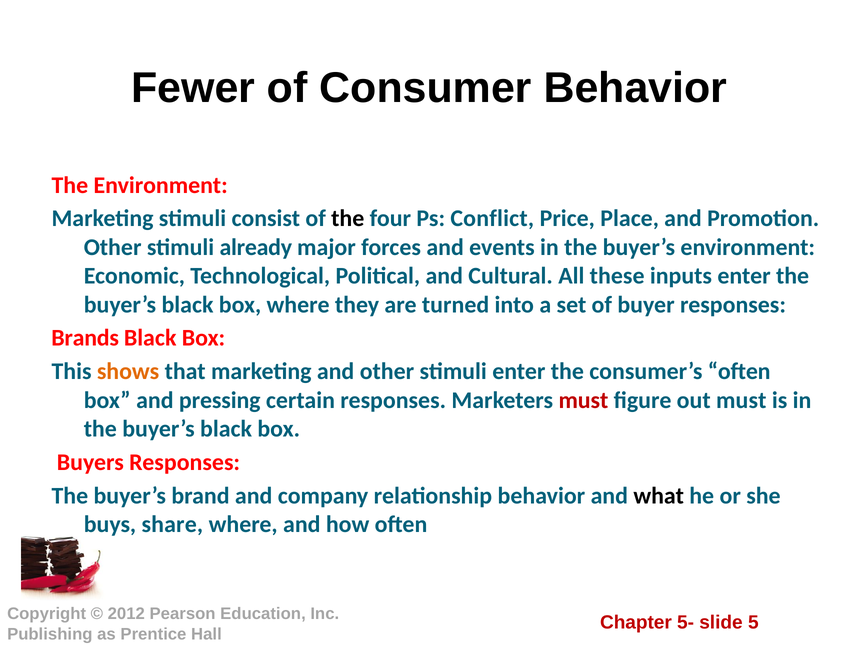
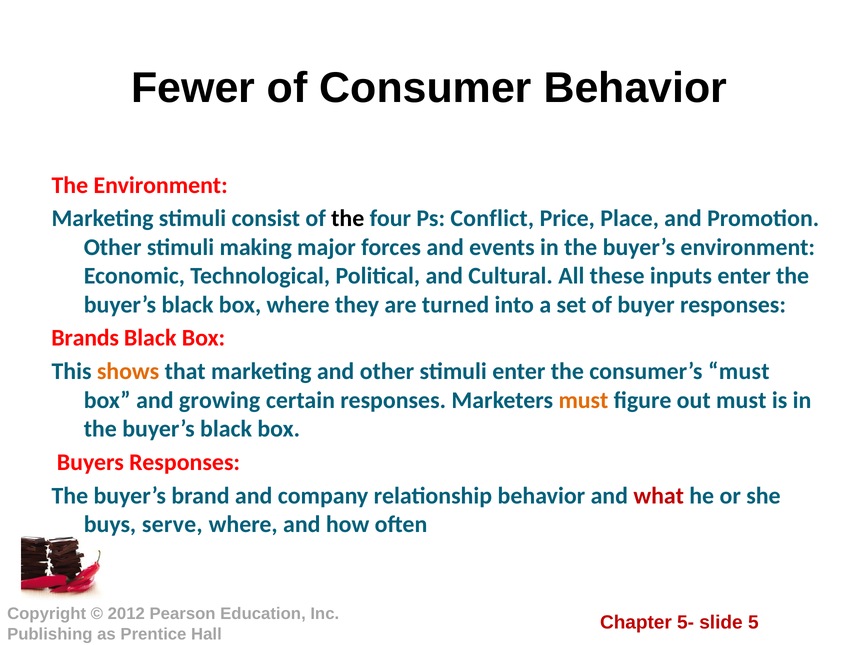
already: already -> making
consumer’s often: often -> must
pressing: pressing -> growing
must at (583, 400) colour: red -> orange
what colour: black -> red
share: share -> serve
